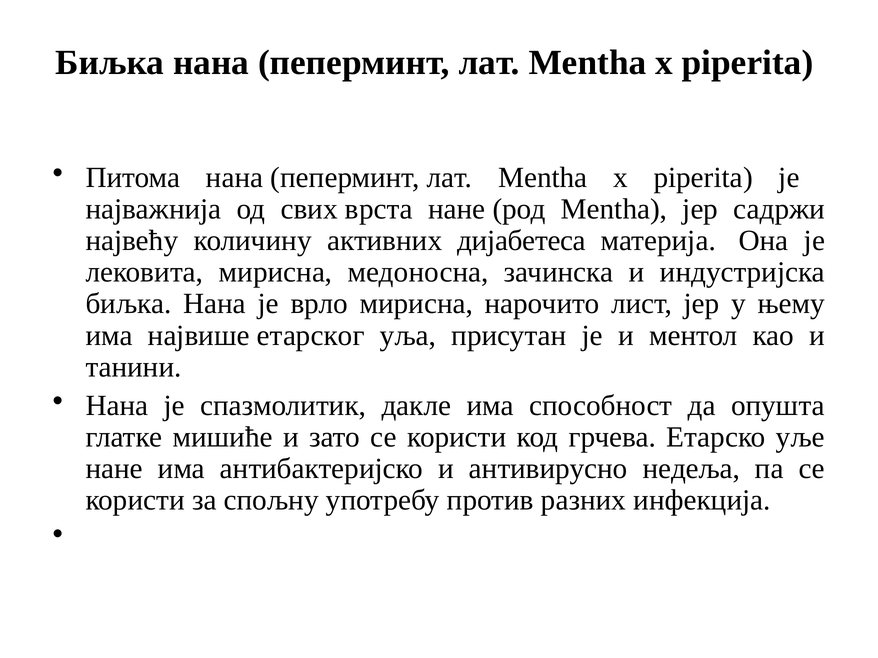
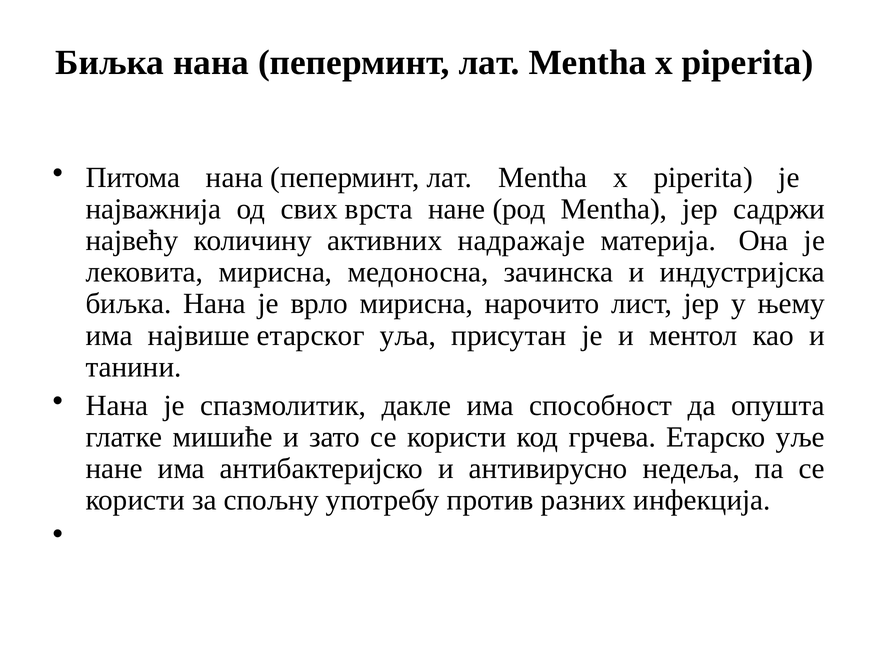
дијабетеса: дијабетеса -> надражаје
